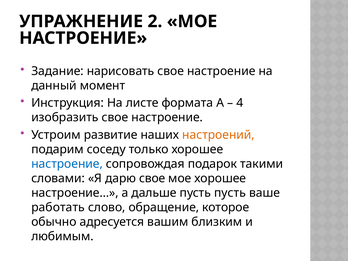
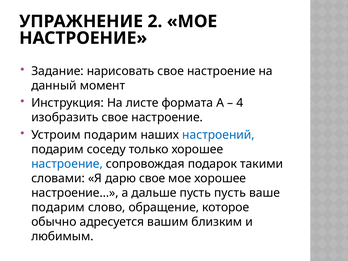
Устроим развитие: развитие -> подарим
настроений colour: orange -> blue
работать at (58, 207): работать -> подарим
